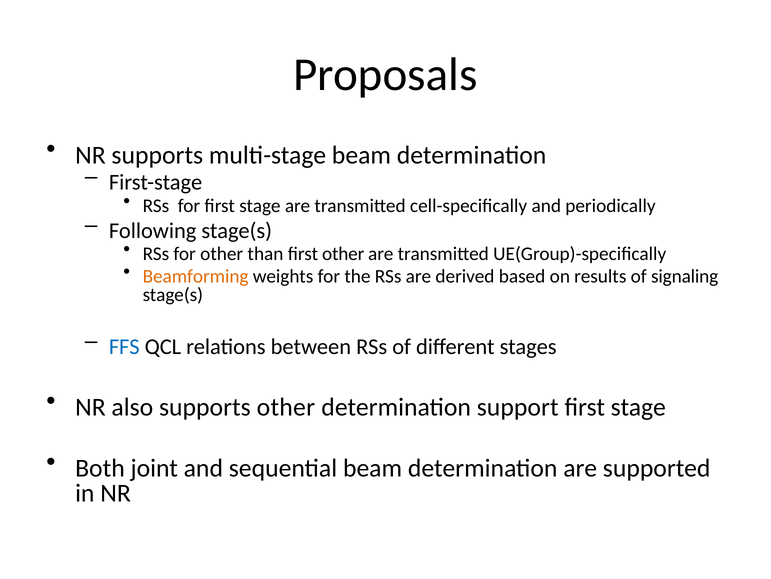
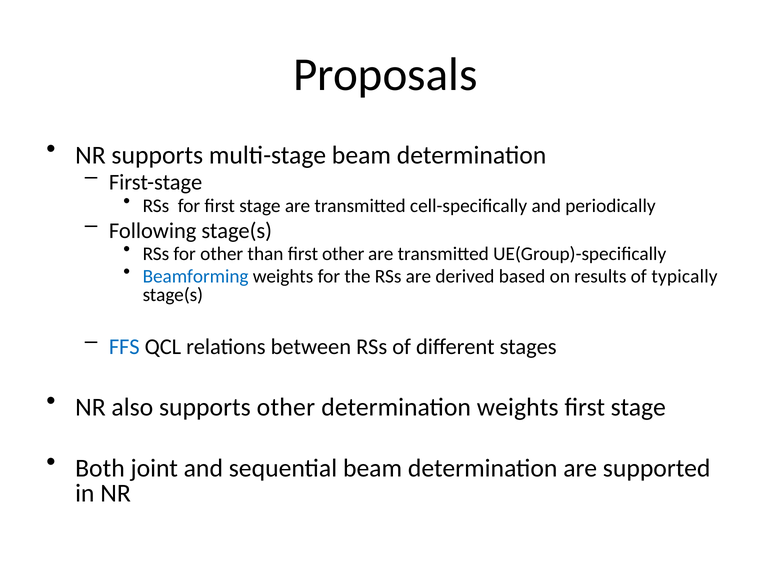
Beamforming colour: orange -> blue
signaling: signaling -> typically
determination support: support -> weights
